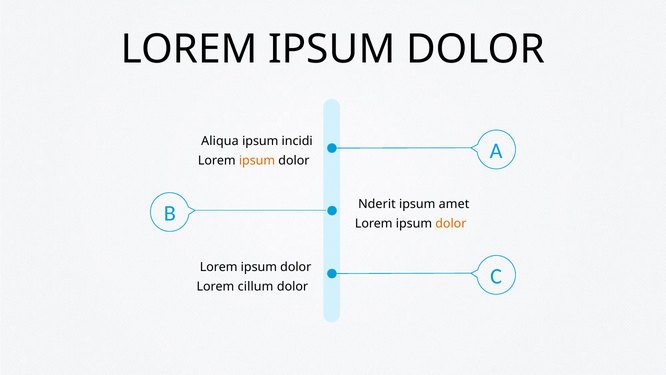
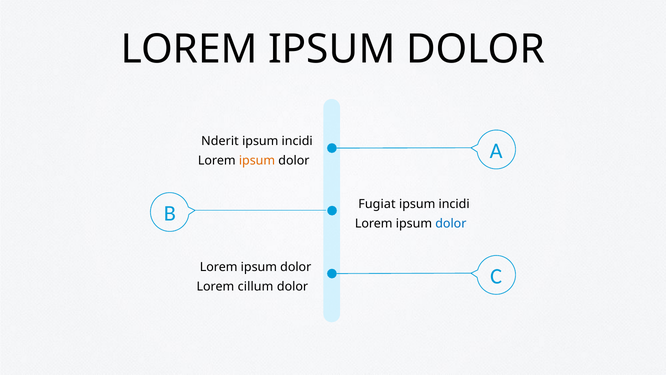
Aliqua: Aliqua -> Nderit
Nderit: Nderit -> Fugiat
amet at (454, 204): amet -> incidi
dolor at (451, 223) colour: orange -> blue
